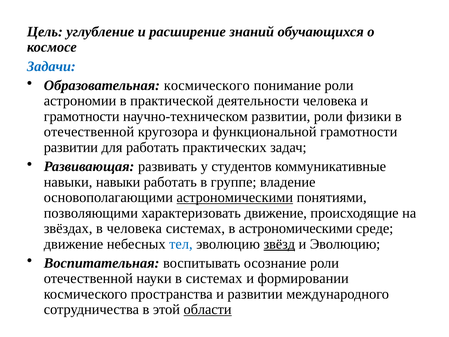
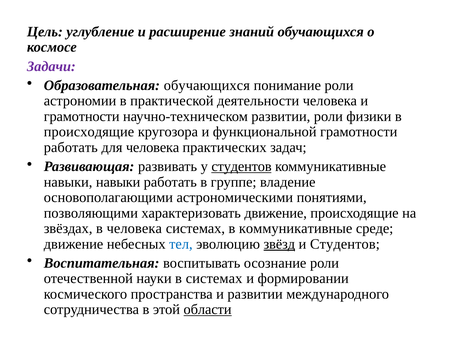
Задачи colour: blue -> purple
Образовательная космического: космического -> обучающихся
отечественной at (89, 132): отечественной -> происходящие
развитии at (71, 147): развитии -> работать
для работать: работать -> человека
студентов at (242, 166) underline: none -> present
астрономическими at (235, 197) underline: present -> none
в астрономическими: астрономическими -> коммуникативные
и Эволюцию: Эволюцию -> Студентов
